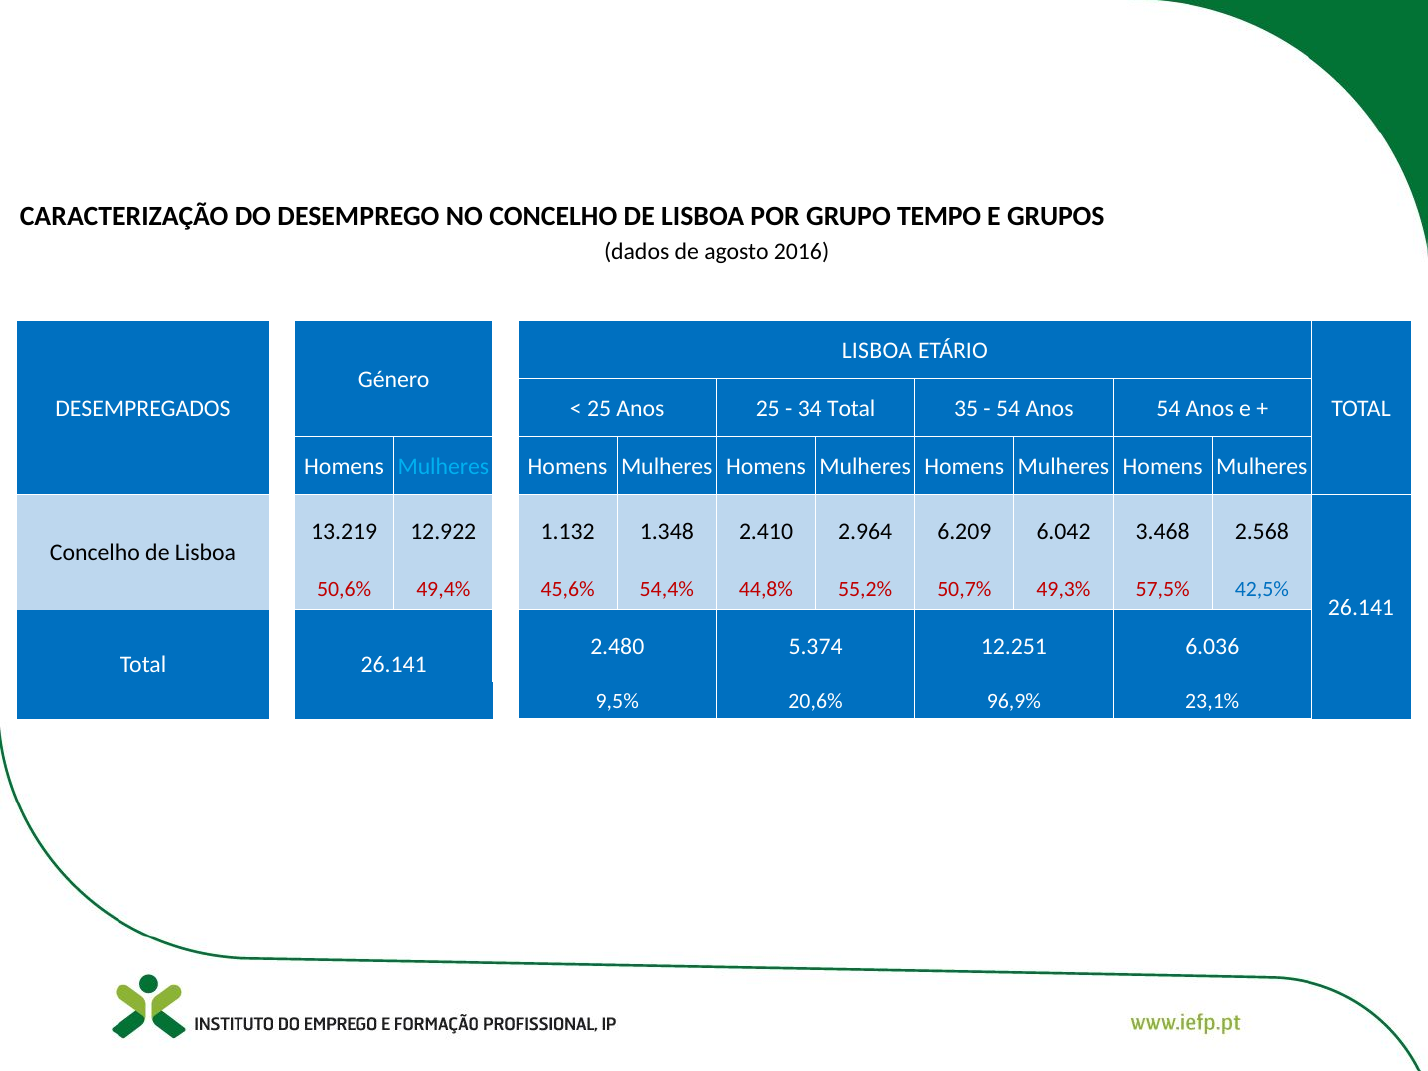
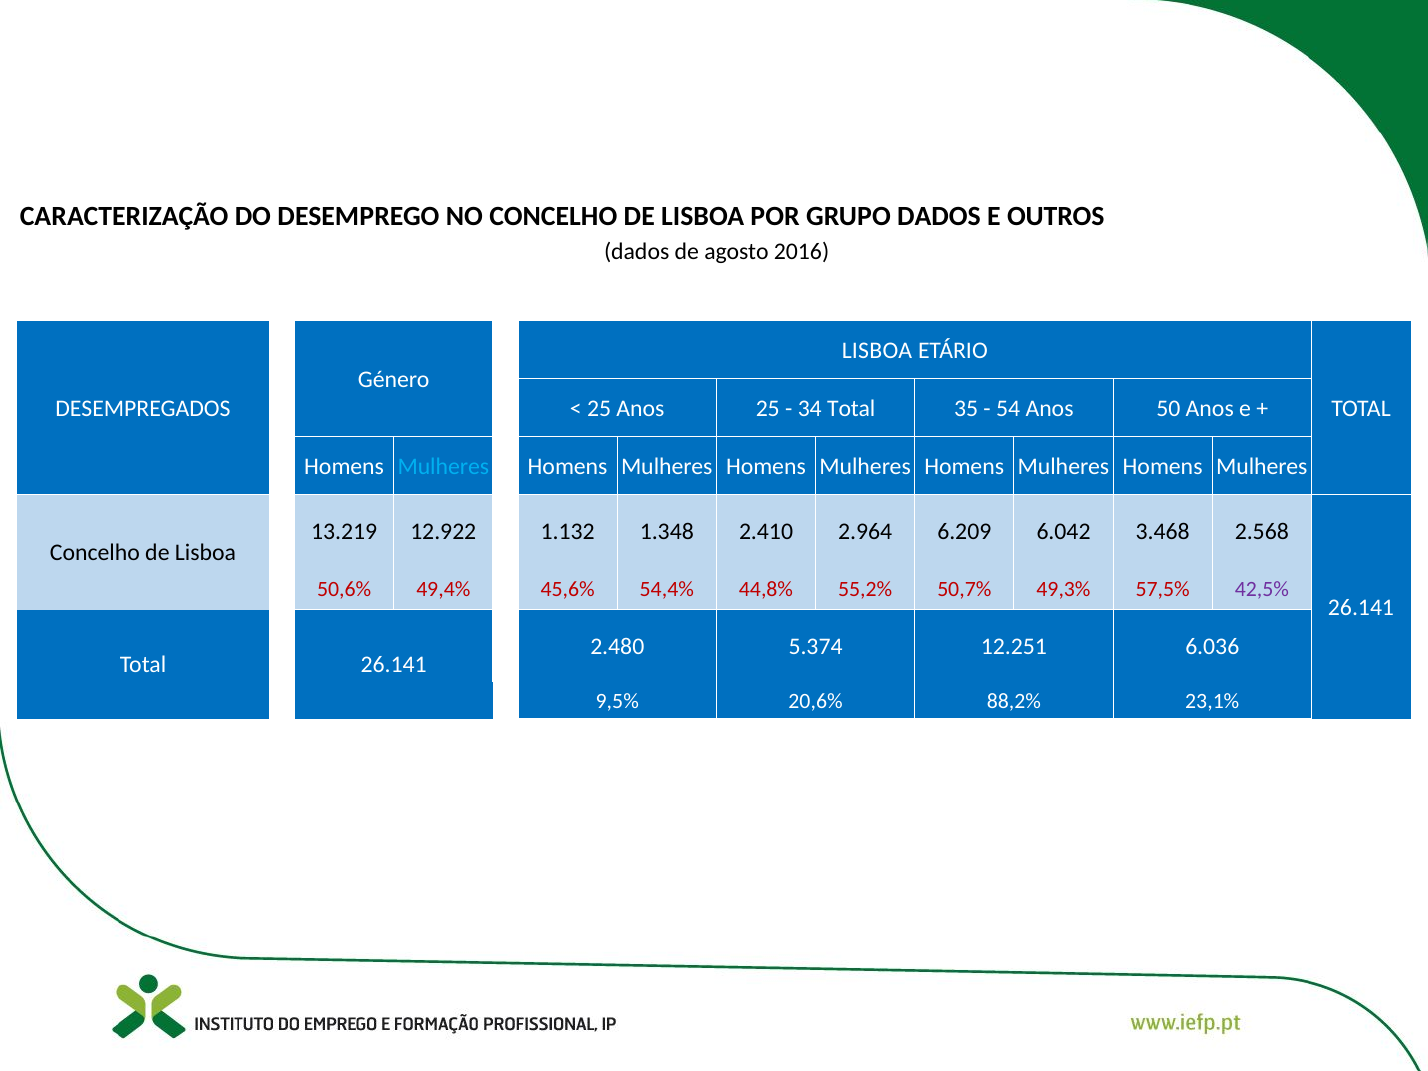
GRUPO TEMPO: TEMPO -> DADOS
GRUPOS: GRUPOS -> OUTROS
Anos 54: 54 -> 50
42,5% colour: blue -> purple
96,9%: 96,9% -> 88,2%
